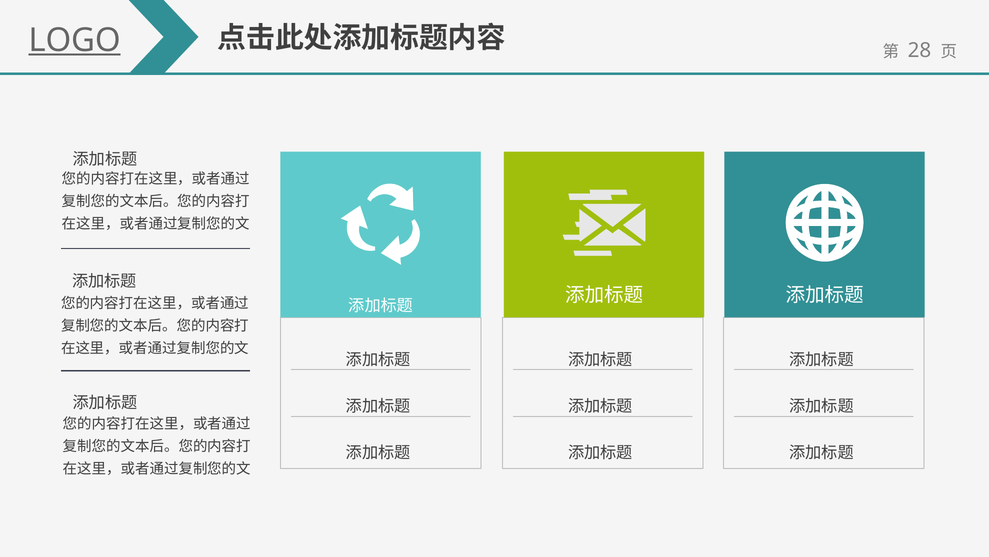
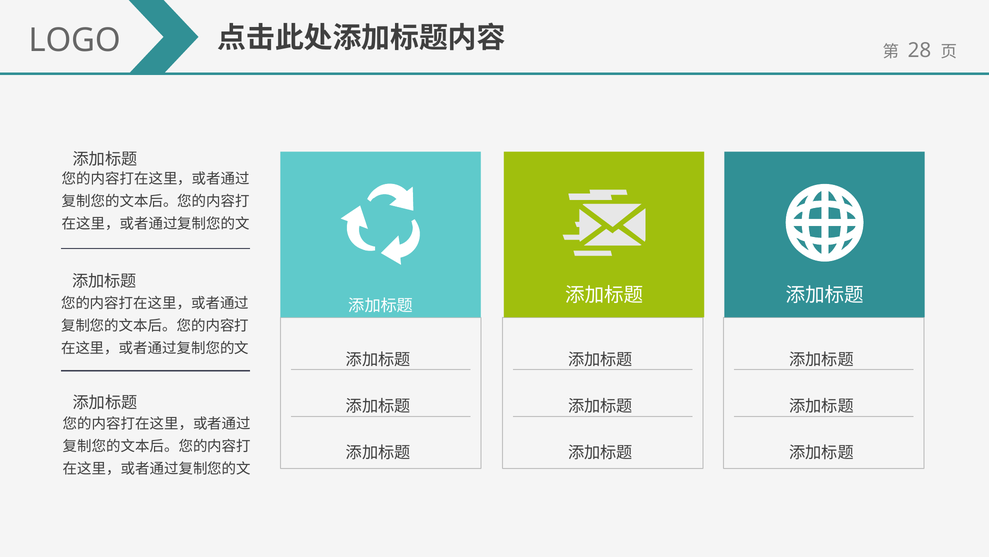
LOGO underline: present -> none
